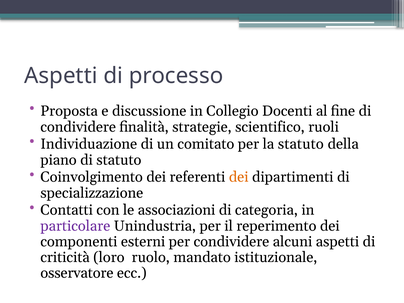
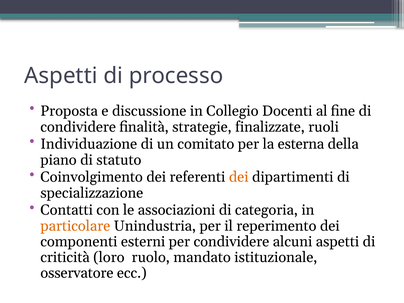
scientifico: scientifico -> finalizzate
la statuto: statuto -> esterna
particolare colour: purple -> orange
